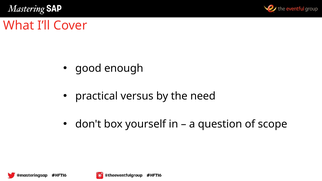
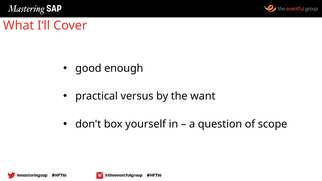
need: need -> want
